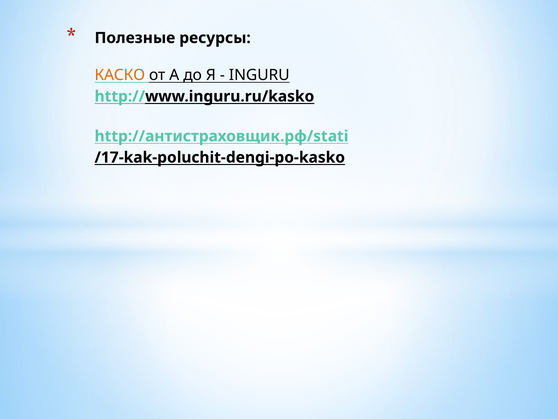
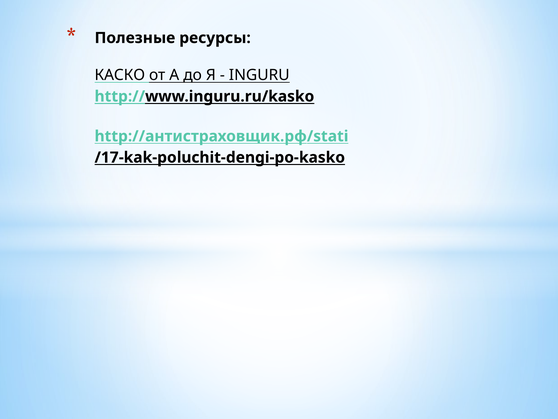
КАСКО colour: orange -> black
